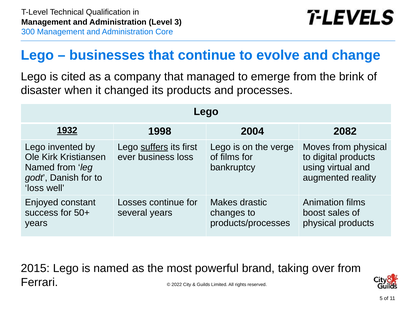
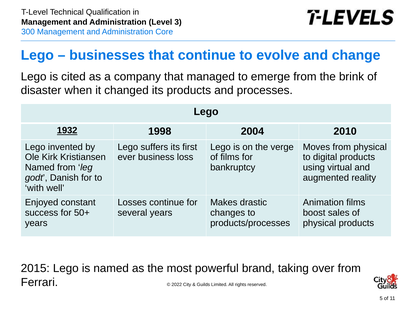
2082: 2082 -> 2010
suffers underline: present -> none
loss at (34, 188): loss -> with
